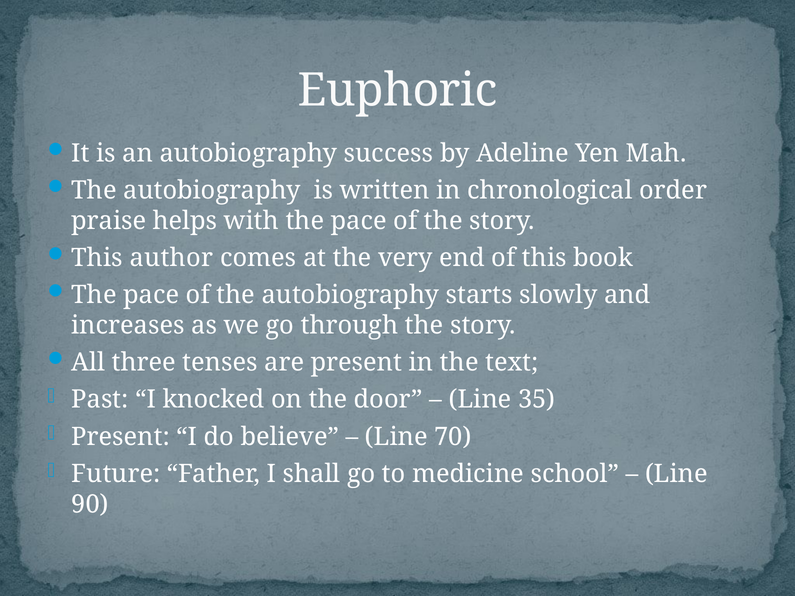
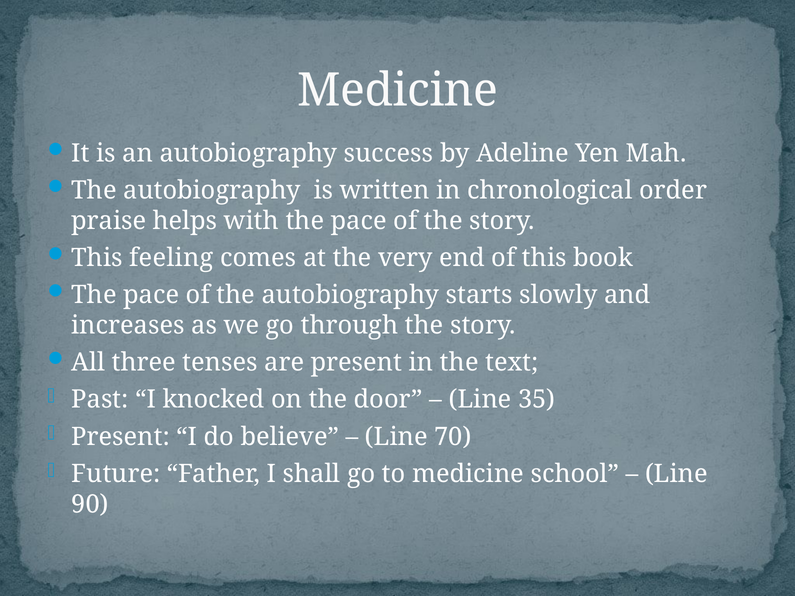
Euphoric at (398, 91): Euphoric -> Medicine
author: author -> feeling
